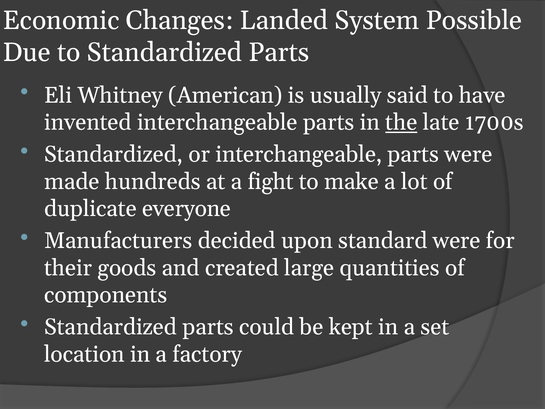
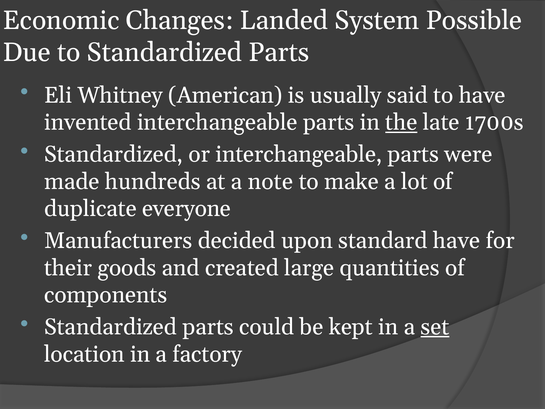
fight: fight -> note
standard were: were -> have
set underline: none -> present
